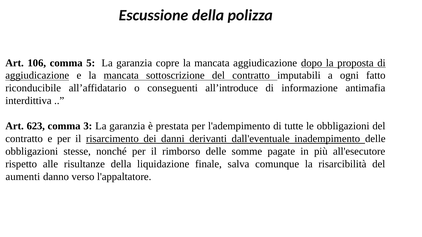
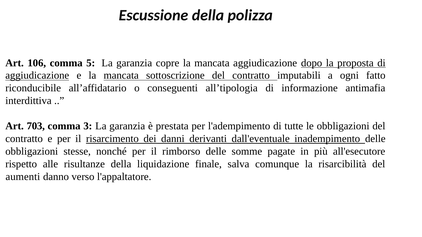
all’introduce: all’introduce -> all’tipologia
623: 623 -> 703
